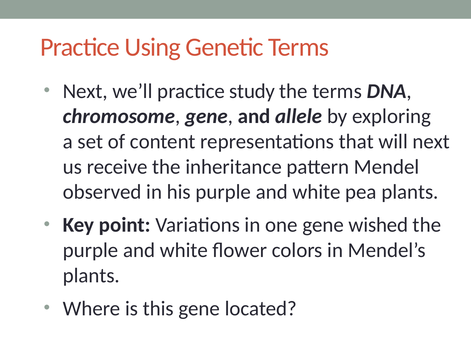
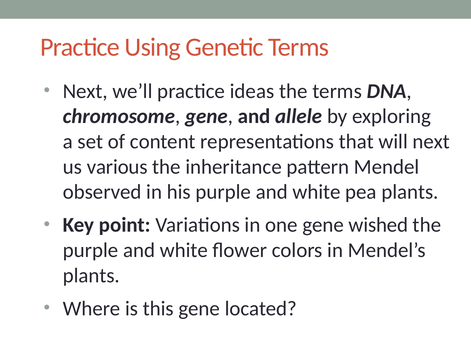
study: study -> ideas
receive: receive -> various
